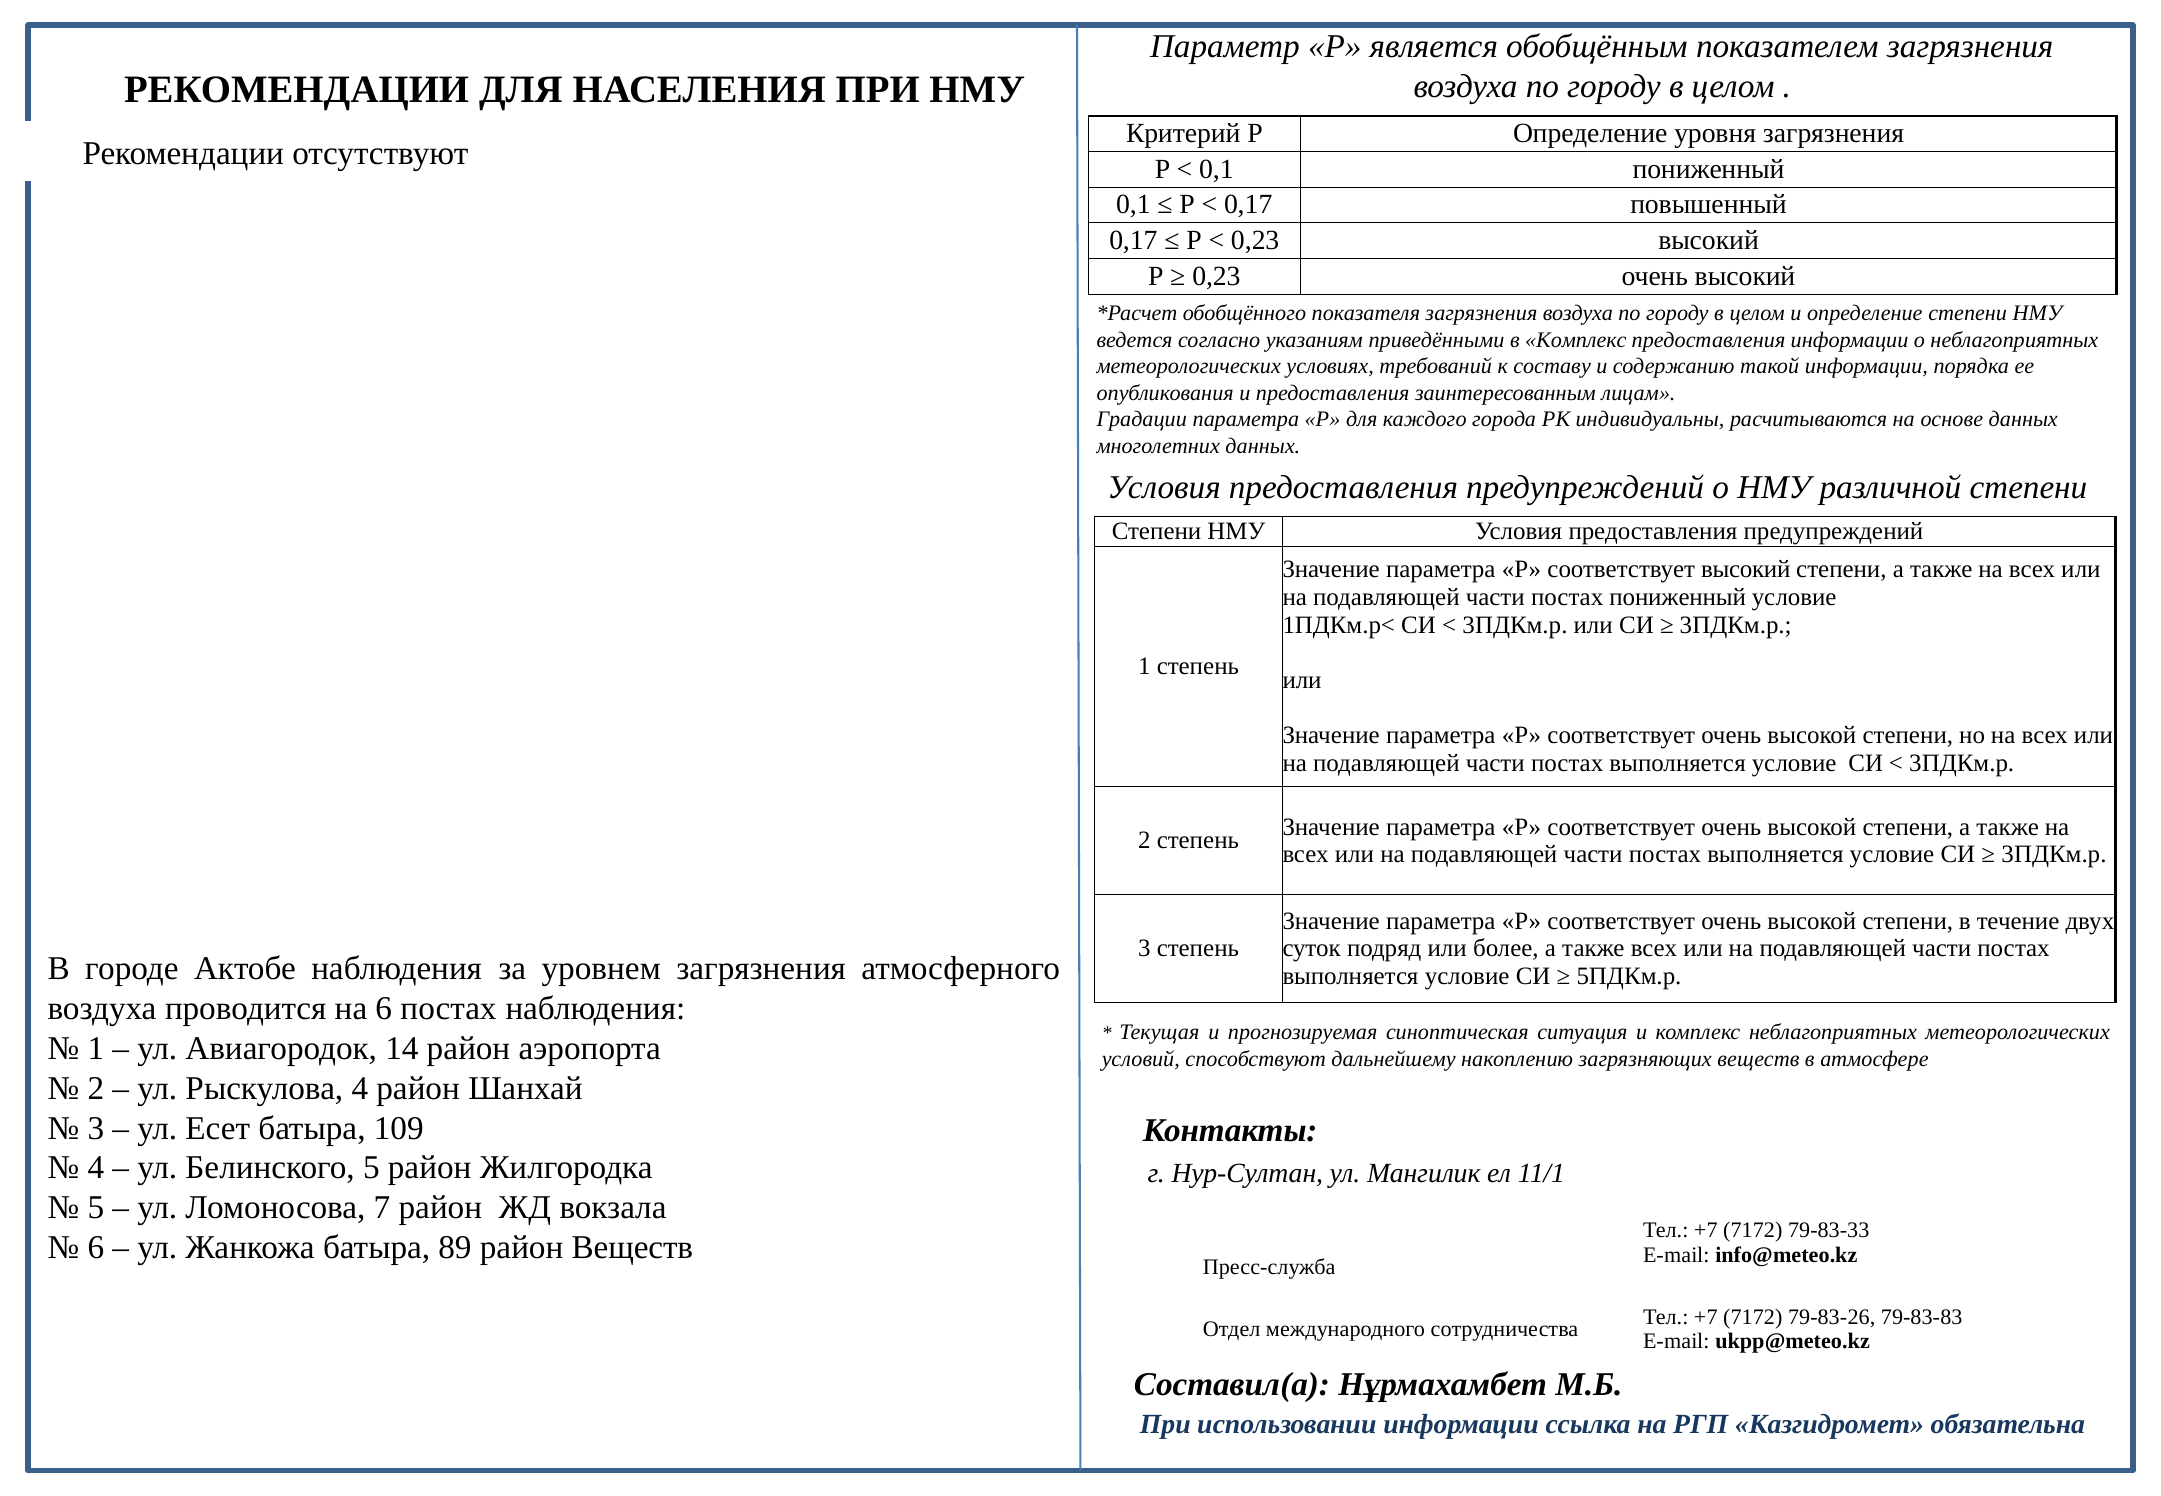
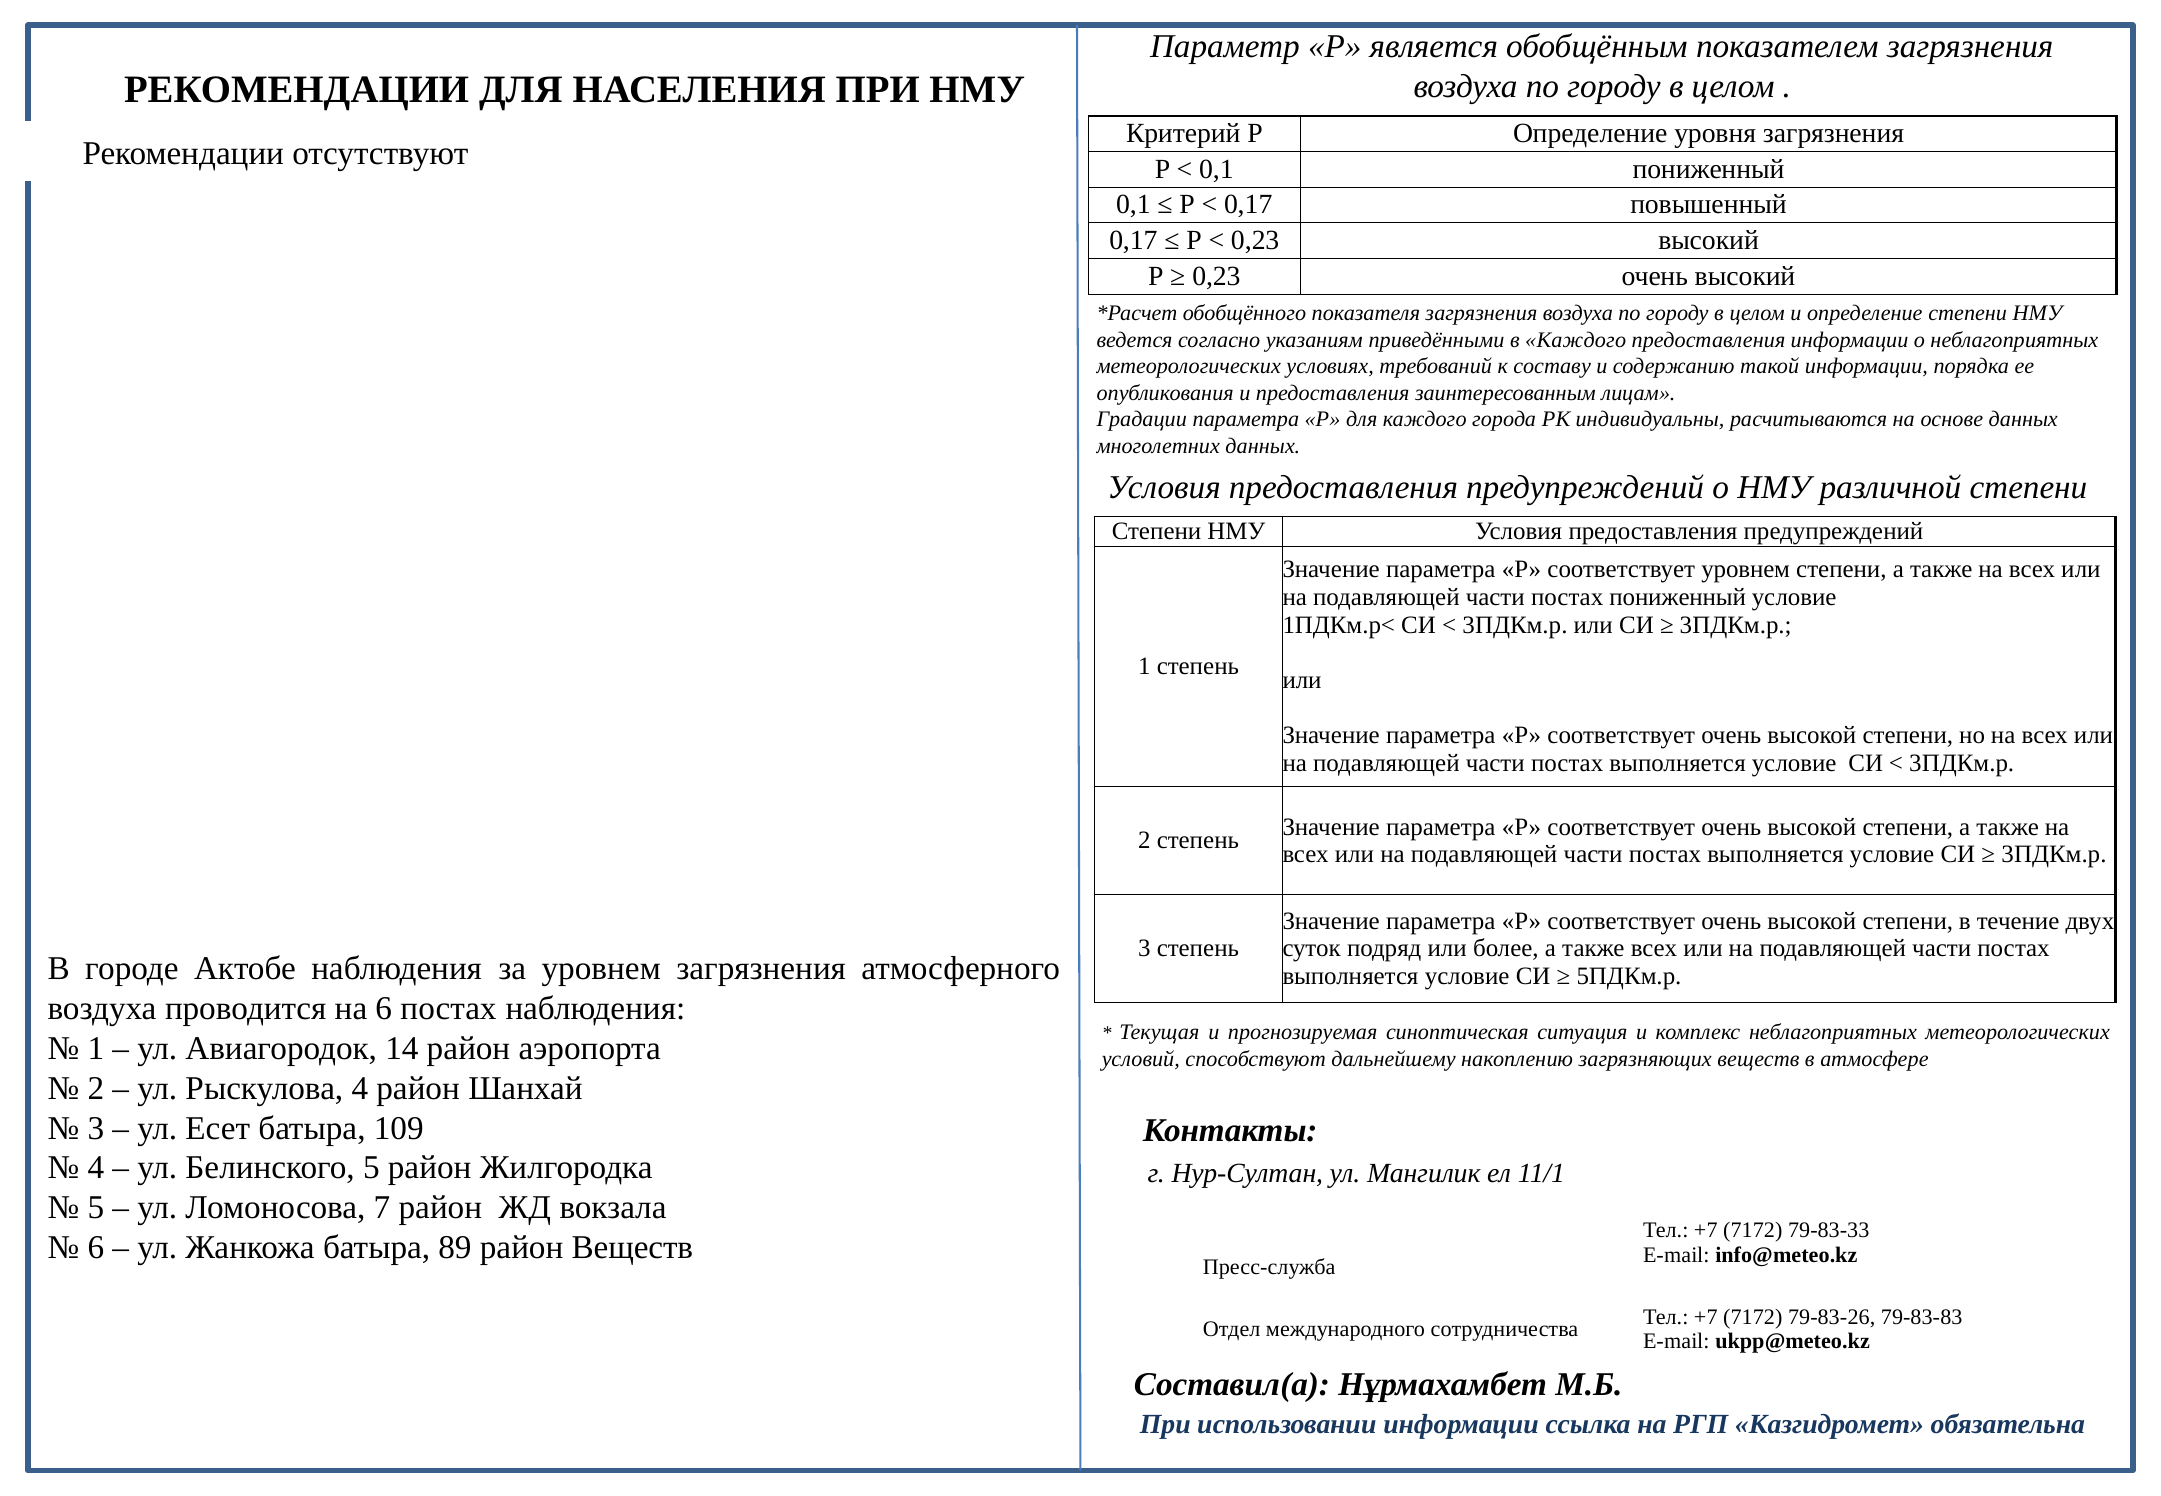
в Комплекс: Комплекс -> Каждого
соответствует высокий: высокий -> уровнем
